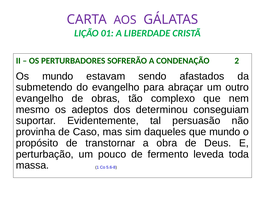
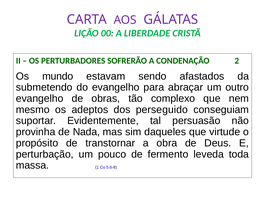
01: 01 -> 00
determinou: determinou -> perseguido
Caso: Caso -> Nada
que mundo: mundo -> virtude
